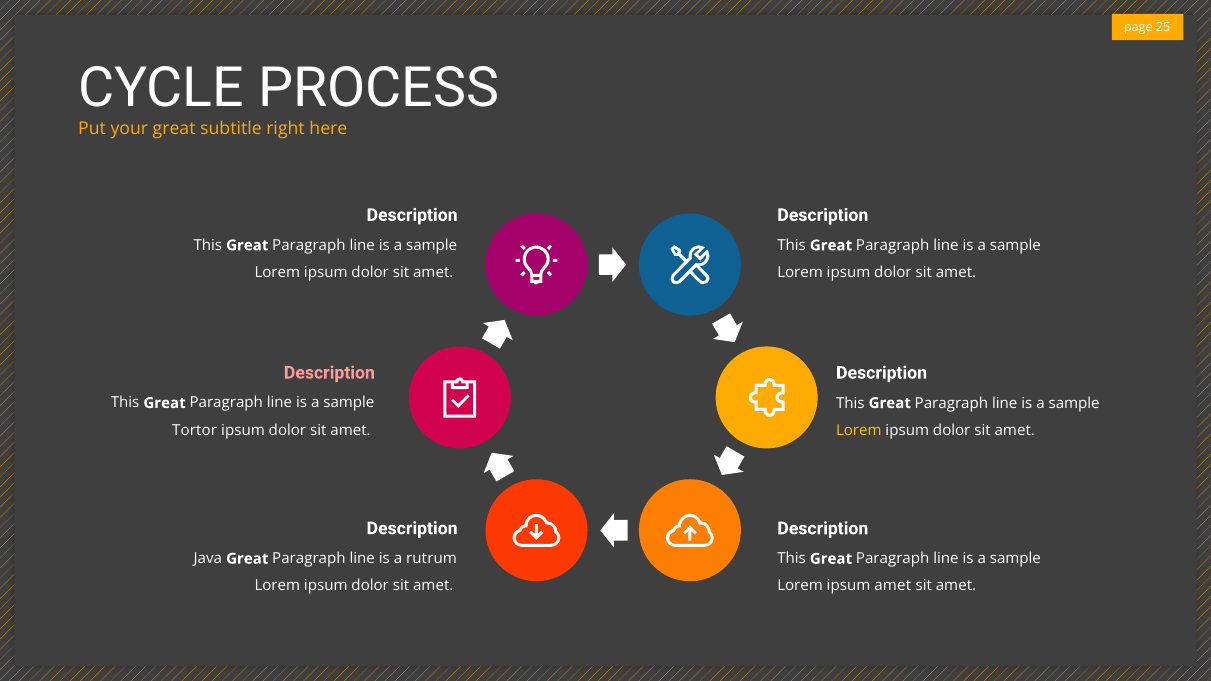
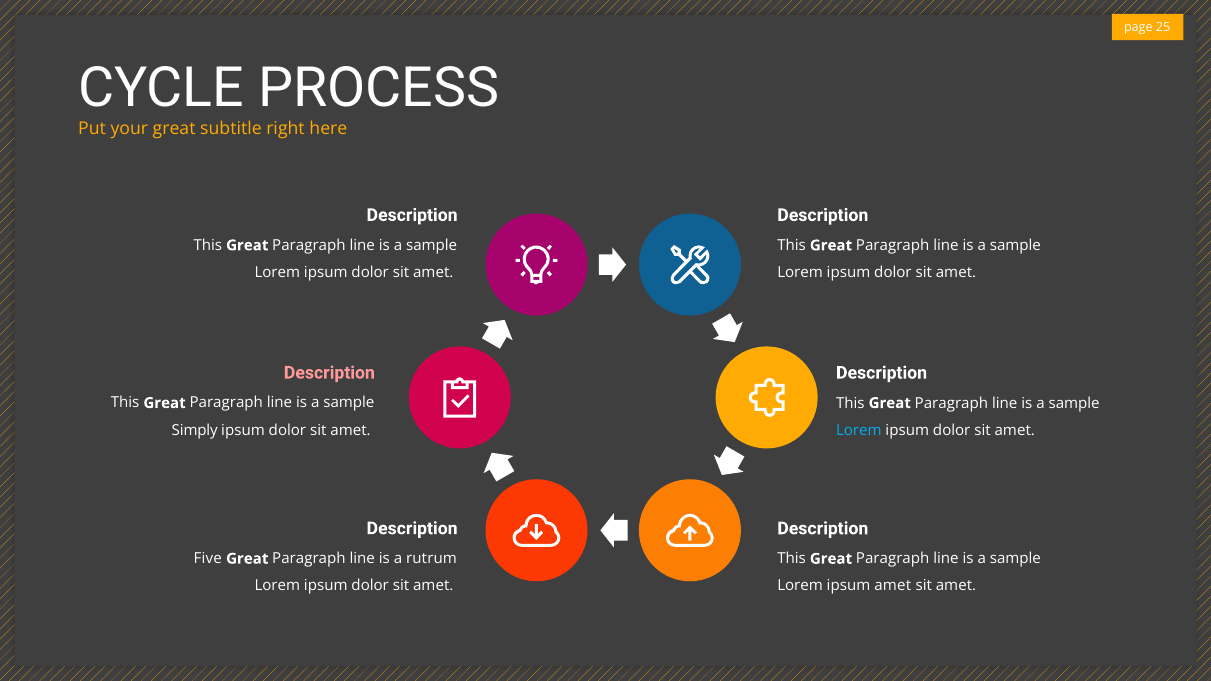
Tortor: Tortor -> Simply
Lorem at (859, 430) colour: yellow -> light blue
Java: Java -> Five
